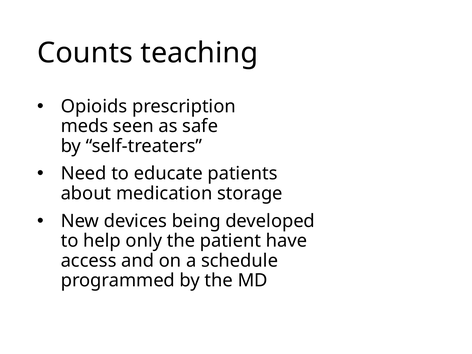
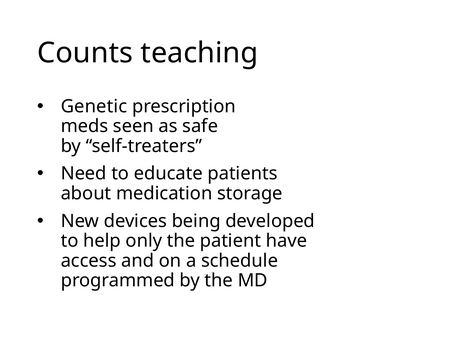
Opioids: Opioids -> Genetic
